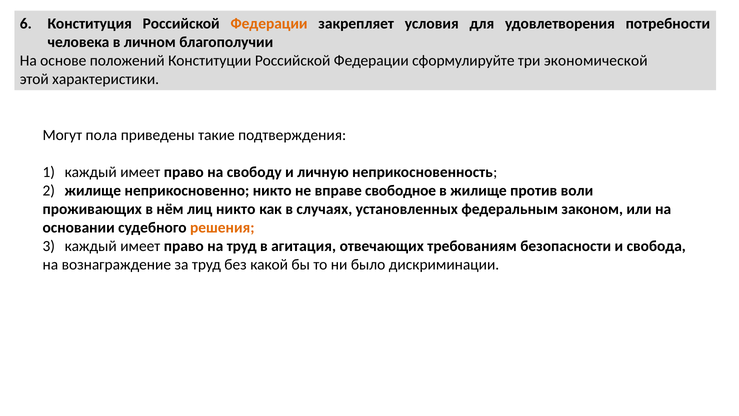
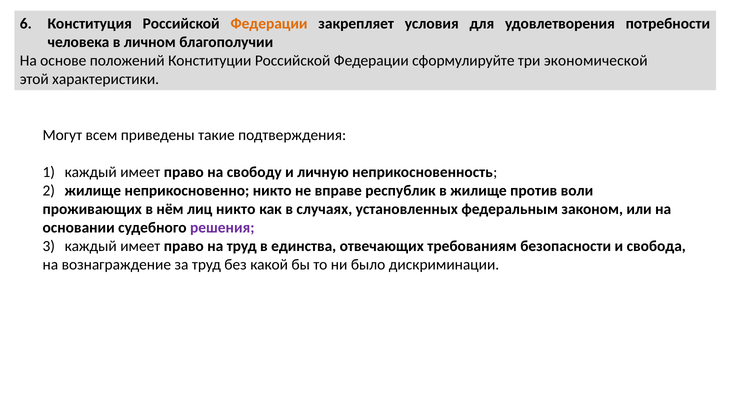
пола: пола -> всем
свободное: свободное -> республик
решения colour: orange -> purple
агитация: агитация -> единства
